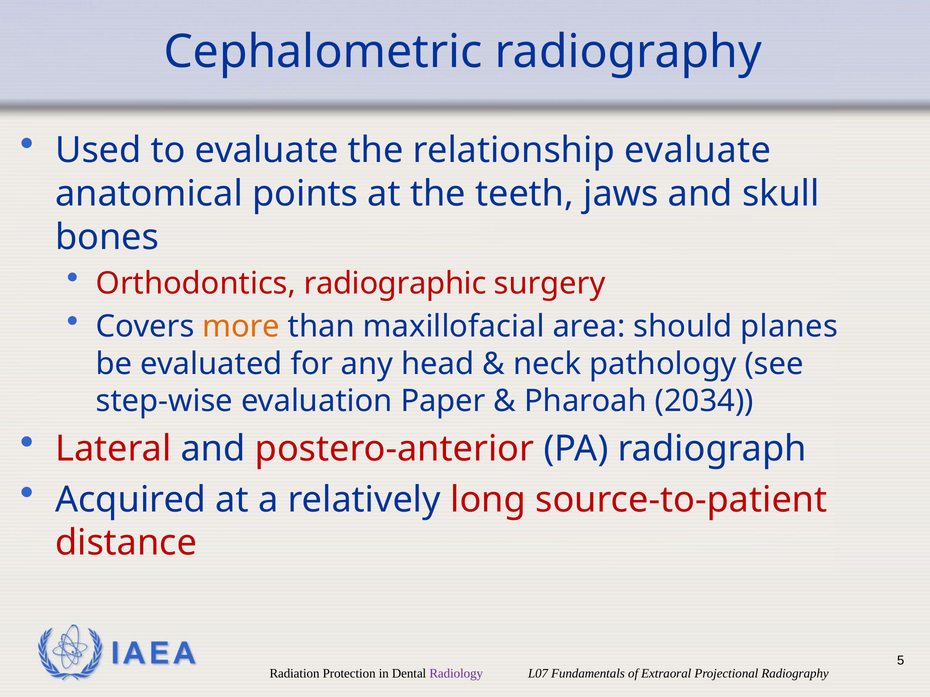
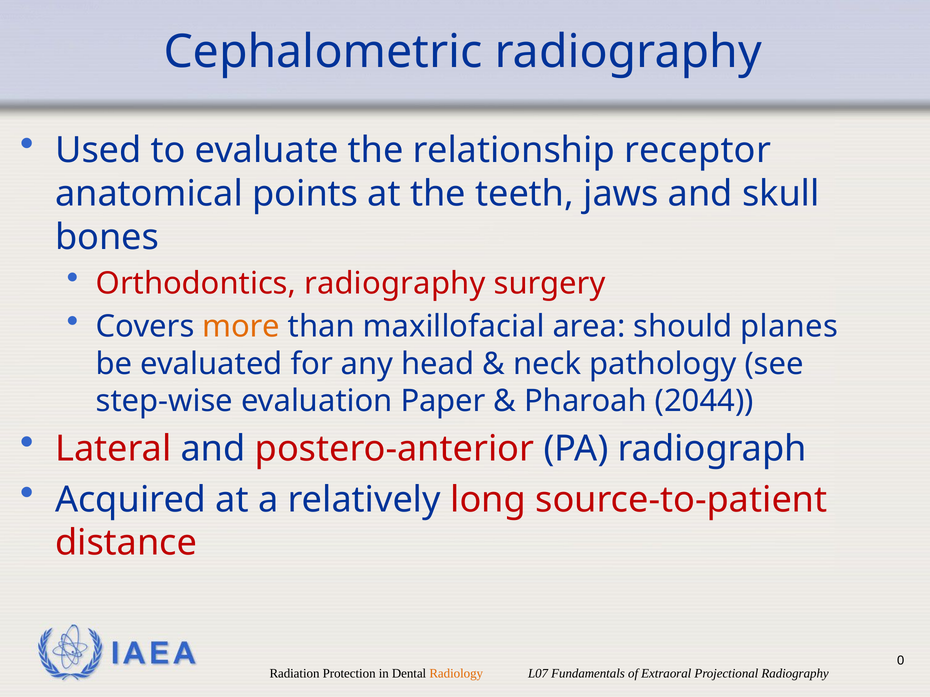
relationship evaluate: evaluate -> receptor
Orthodontics radiographic: radiographic -> radiography
2034: 2034 -> 2044
5: 5 -> 0
Radiology colour: purple -> orange
